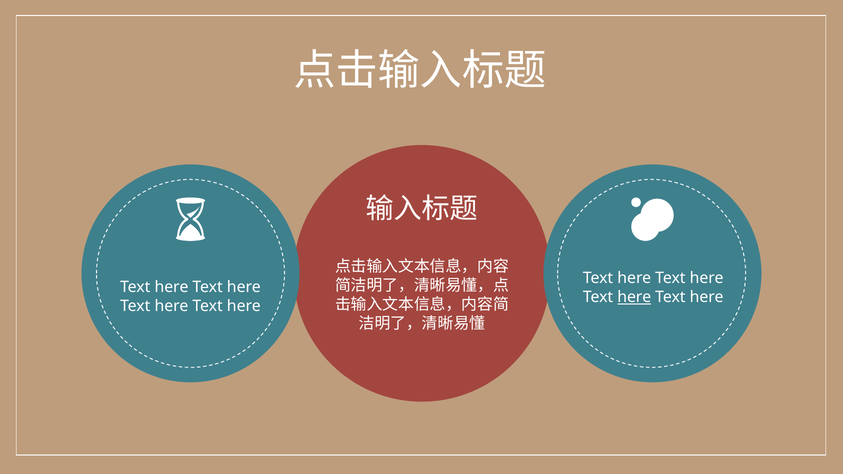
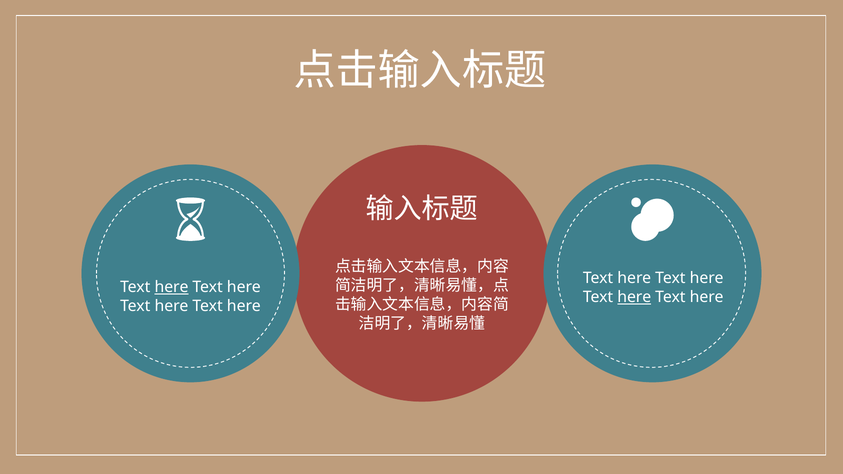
here at (172, 287) underline: none -> present
